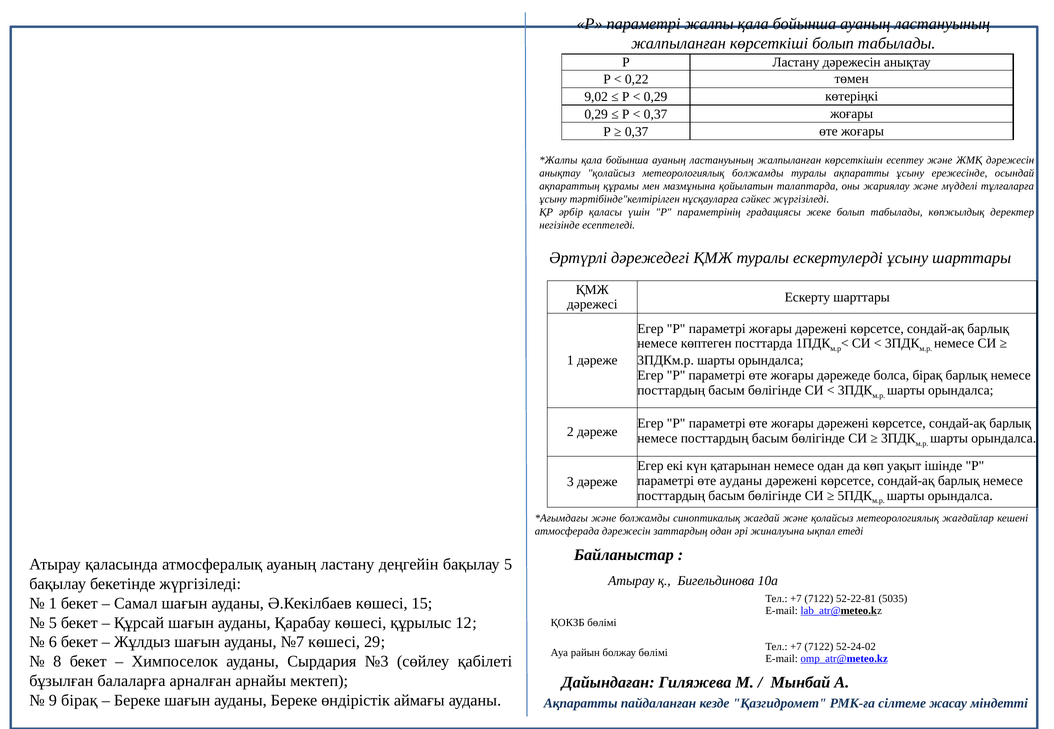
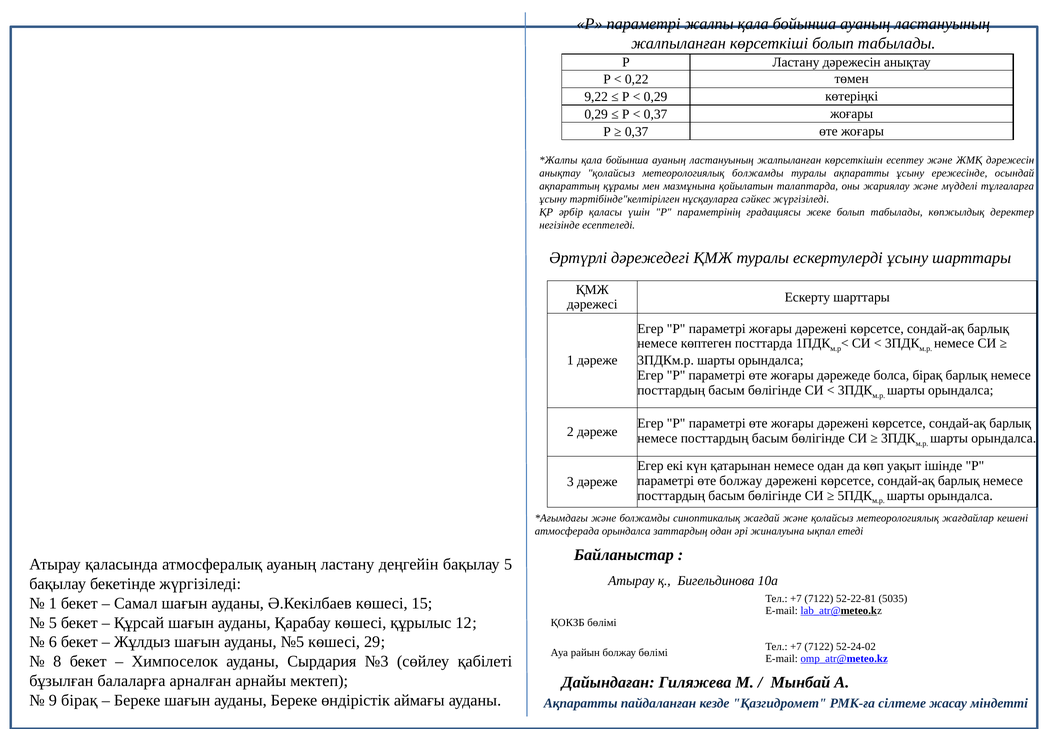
9,02: 9,02 -> 9,22
өте ауданы: ауданы -> болжау
атмосферада дәрежесін: дәрежесін -> орындалса
№7: №7 -> №5
